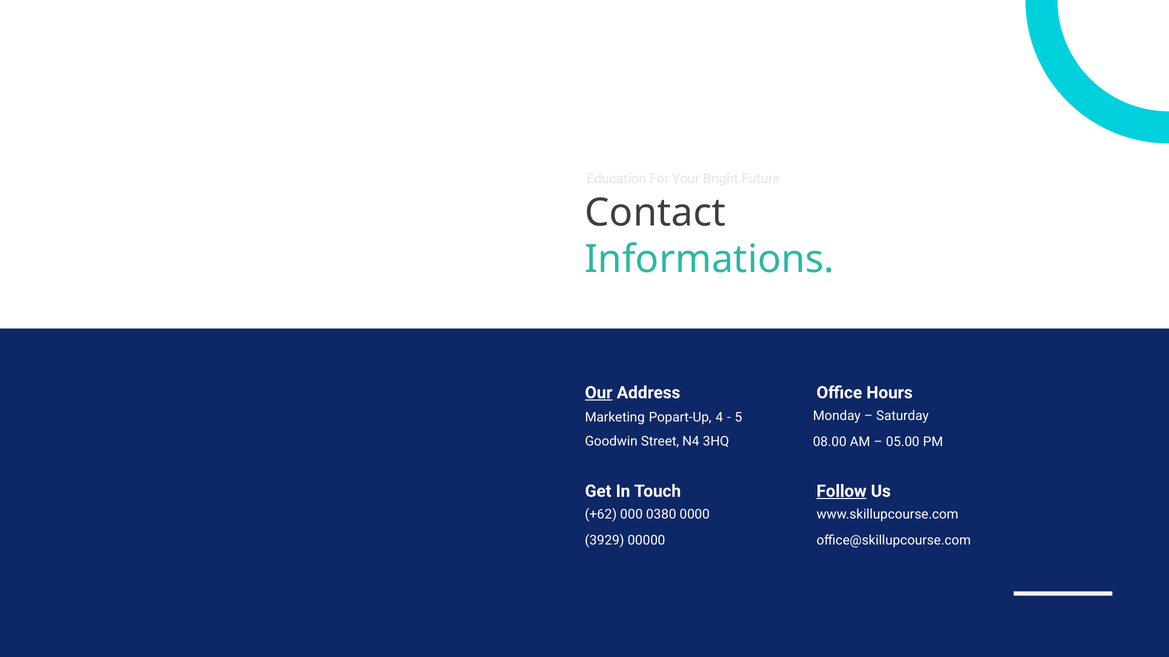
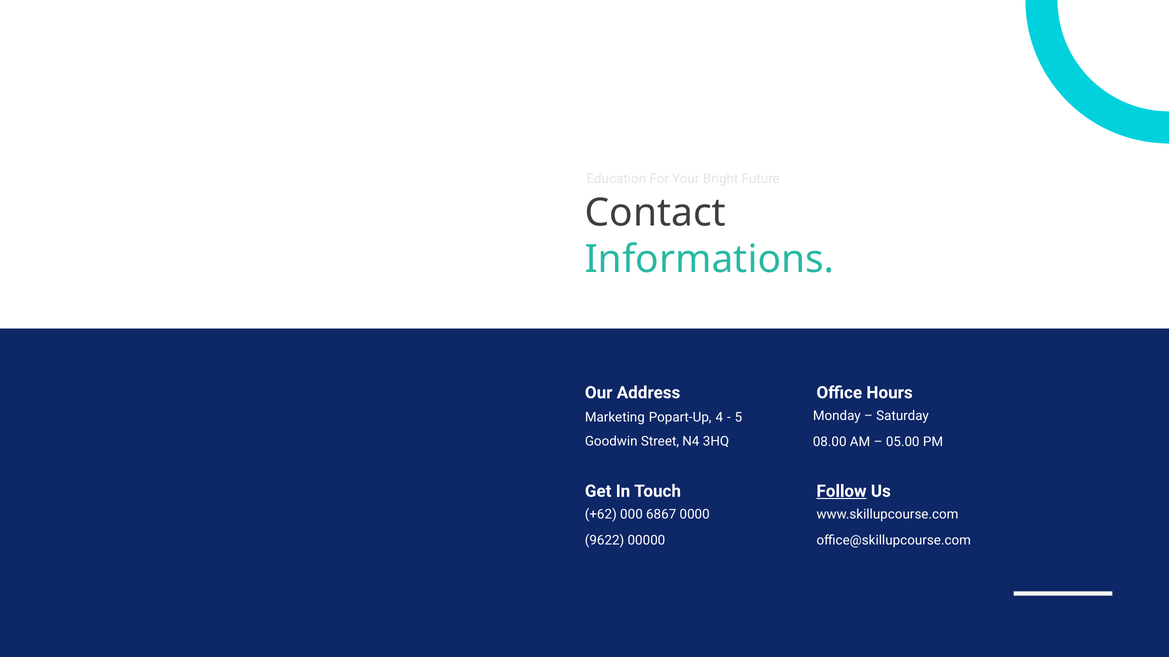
Our underline: present -> none
0380: 0380 -> 6867
3929: 3929 -> 9622
